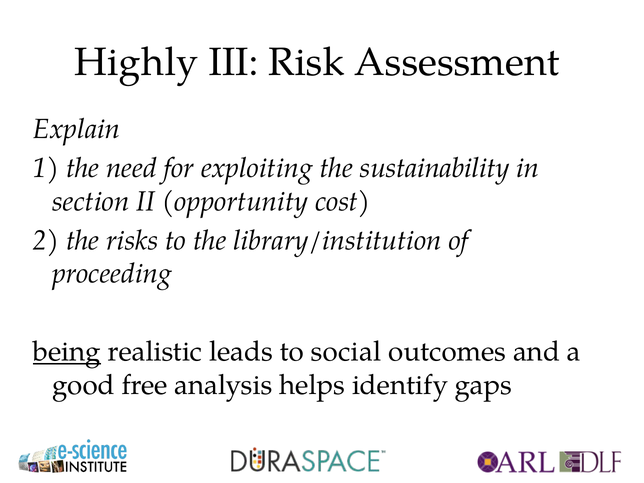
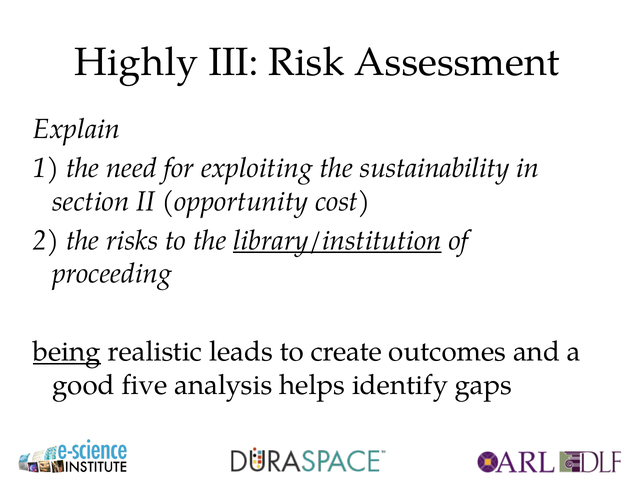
library/institution underline: none -> present
social: social -> create
free: free -> five
